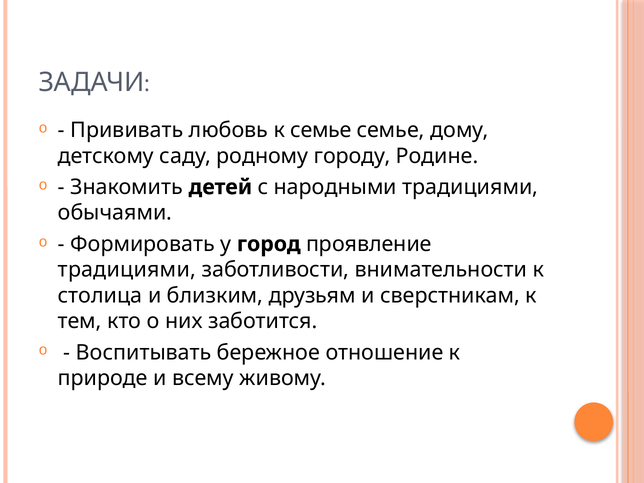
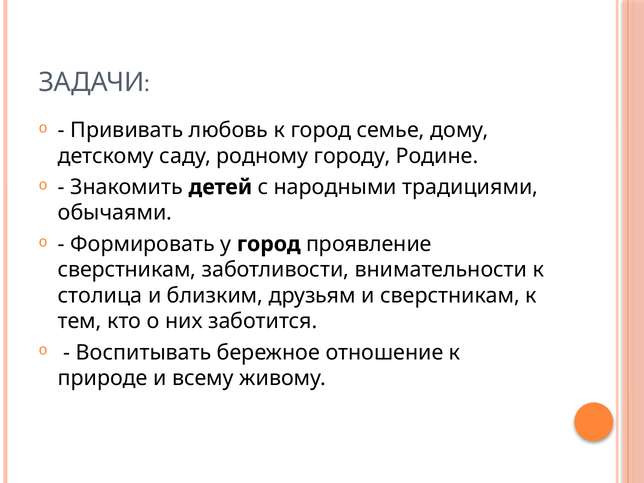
к семье: семье -> город
традициями at (127, 270): традициями -> сверстникам
